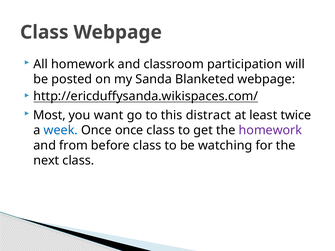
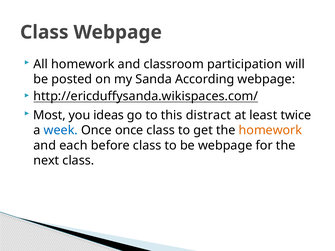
Blanketed: Blanketed -> According
want: want -> ideas
homework at (270, 130) colour: purple -> orange
from: from -> each
be watching: watching -> webpage
